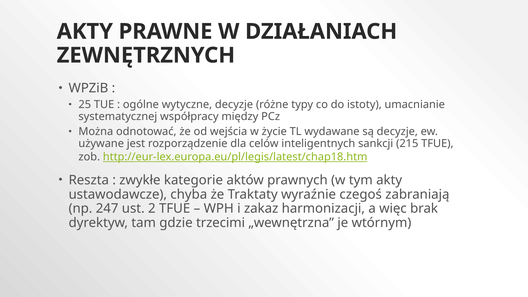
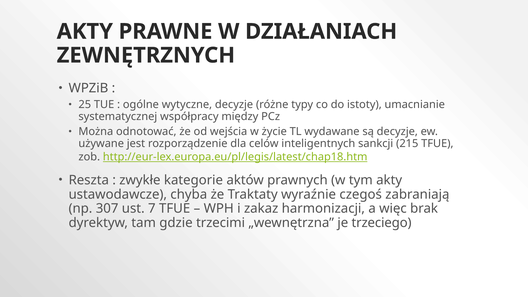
247: 247 -> 307
2: 2 -> 7
wtórnym: wtórnym -> trzeciego
